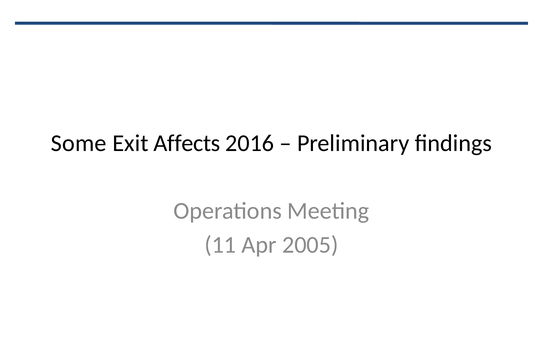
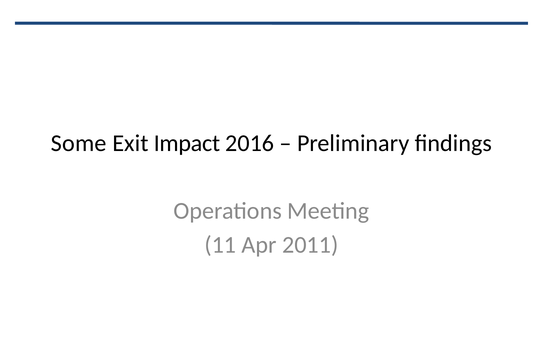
Affects: Affects -> Impact
2005: 2005 -> 2011
